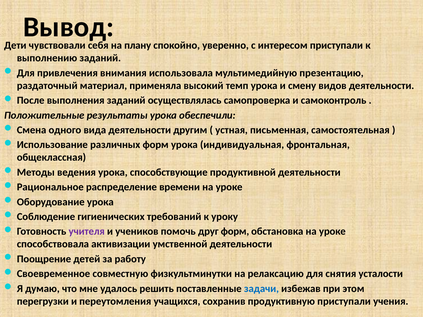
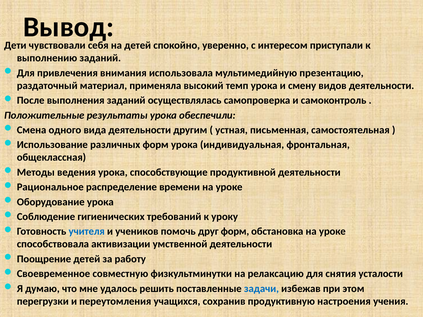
на плану: плану -> детей
учителя colour: purple -> blue
продуктивную приступали: приступали -> настроения
